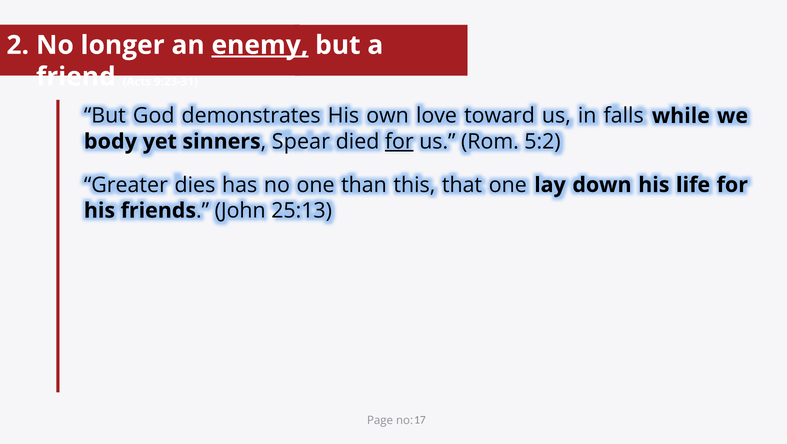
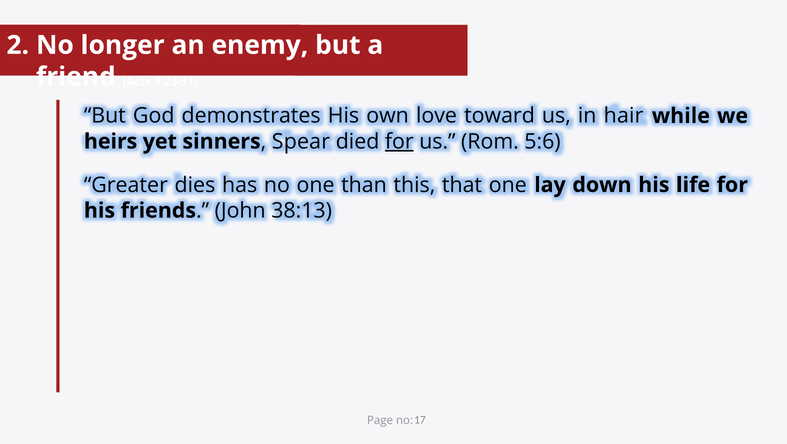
enemy underline: present -> none
falls: falls -> hair
body: body -> heirs
5:2: 5:2 -> 5:6
25:13: 25:13 -> 38:13
